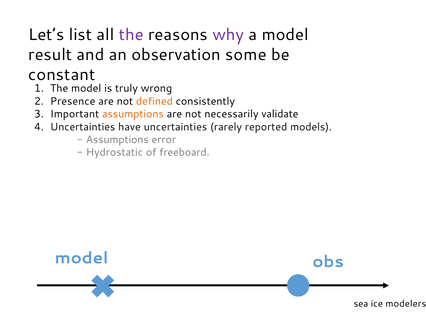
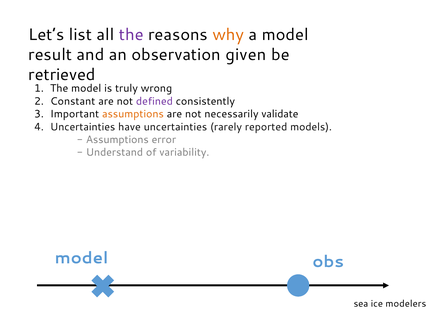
why colour: purple -> orange
some: some -> given
constant: constant -> retrieved
Presence: Presence -> Constant
defined colour: orange -> purple
Hydrostatic: Hydrostatic -> Understand
freeboard: freeboard -> variability
